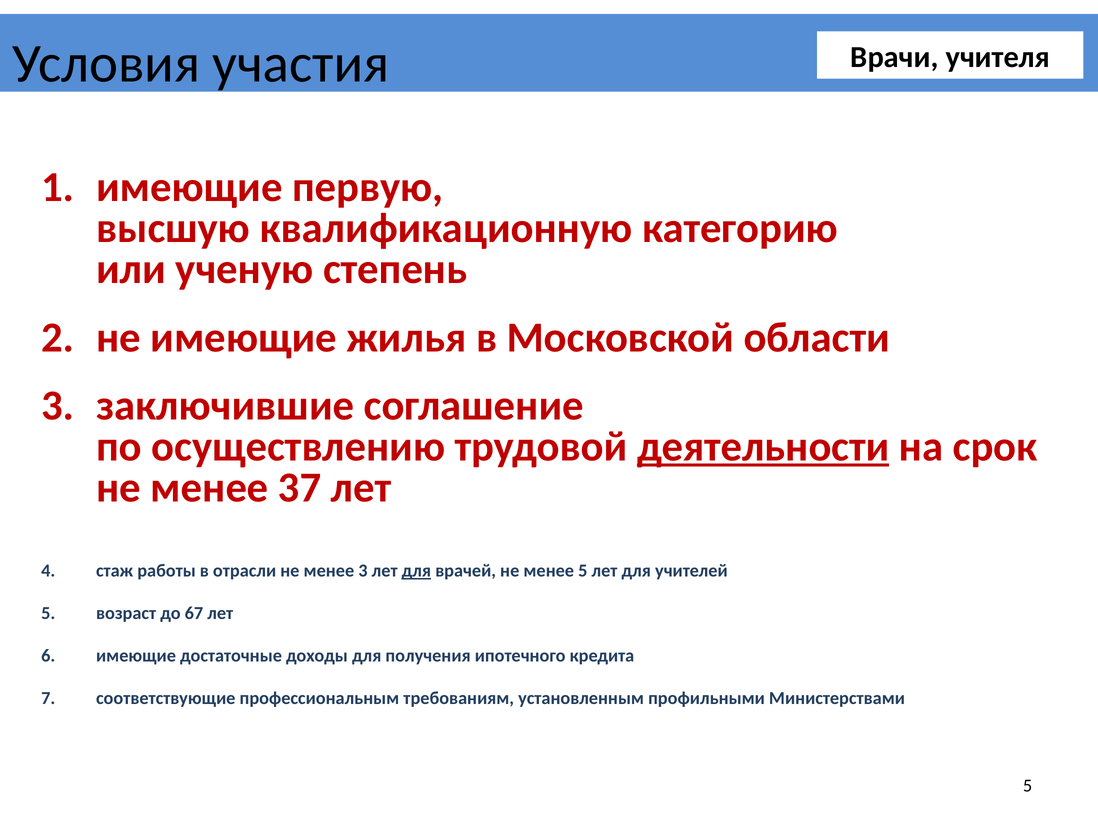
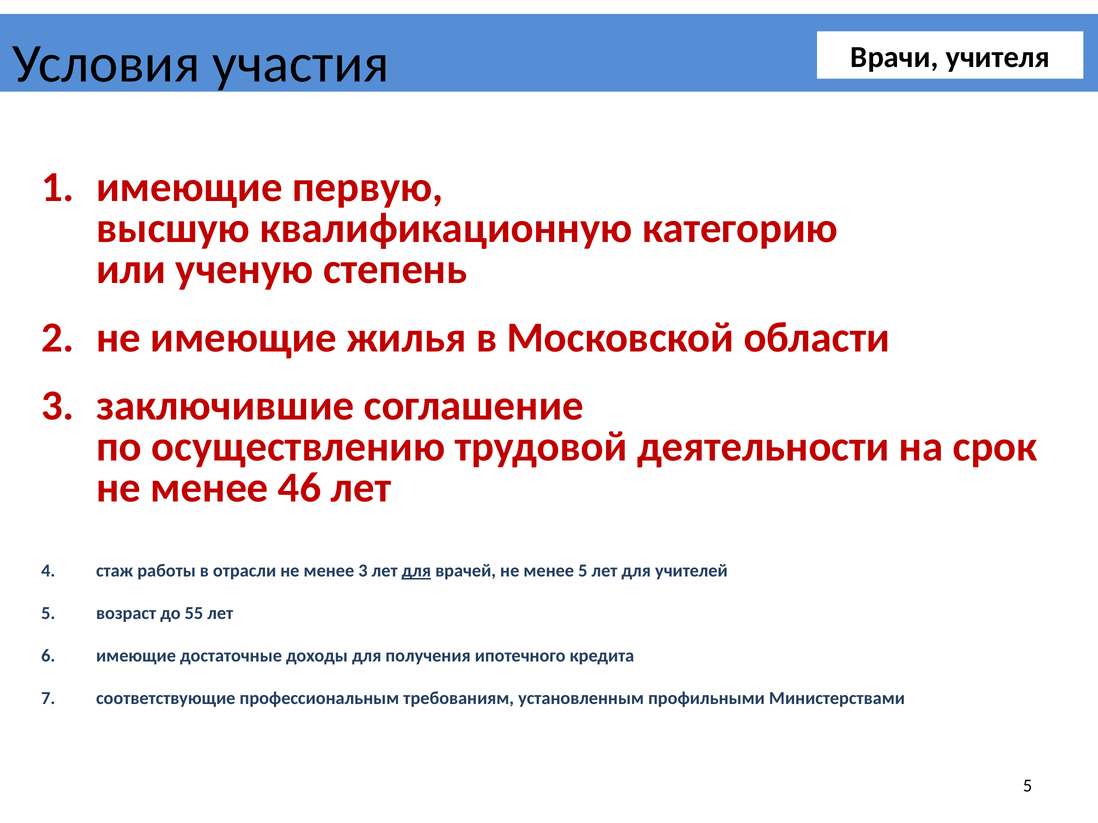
деятельности underline: present -> none
37: 37 -> 46
67: 67 -> 55
